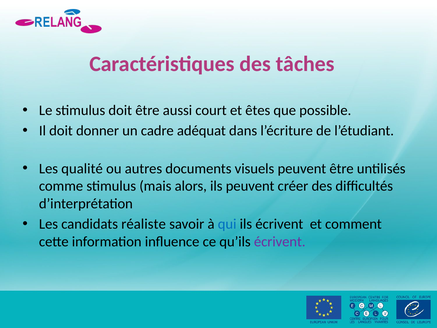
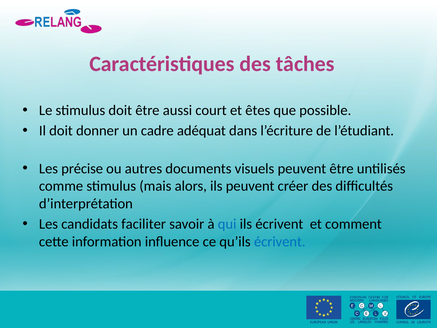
qualité: qualité -> précise
réaliste: réaliste -> faciliter
écrivent at (280, 241) colour: purple -> blue
